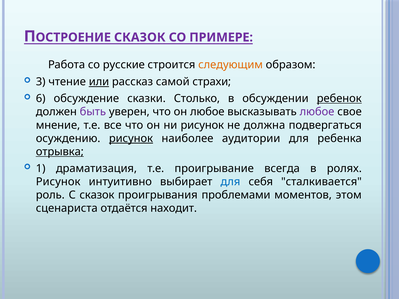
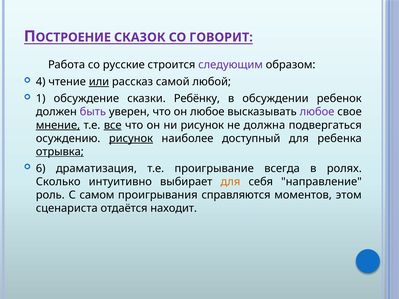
ПРИМЕРЕ: ПРИМЕРЕ -> ГОВОРИТ
следующим colour: orange -> purple
3: 3 -> 4
страхи: страхи -> любой
6: 6 -> 1
Столько: Столько -> Ребёнку
ребенок underline: present -> none
мнение underline: none -> present
все underline: none -> present
аудитории: аудитории -> доступный
1: 1 -> 6
Рисунок at (58, 182): Рисунок -> Сколько
для at (230, 182) colour: blue -> orange
сталкивается: сталкивается -> направление
С сказок: сказок -> самом
проблемами: проблемами -> справляются
